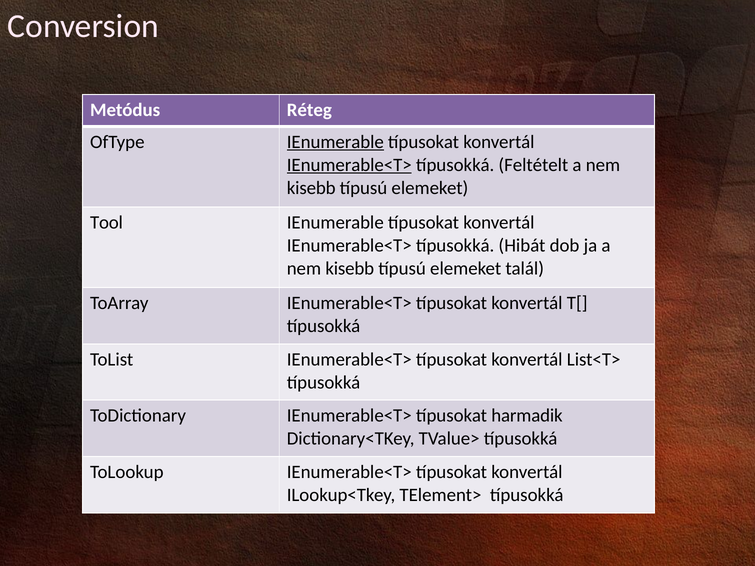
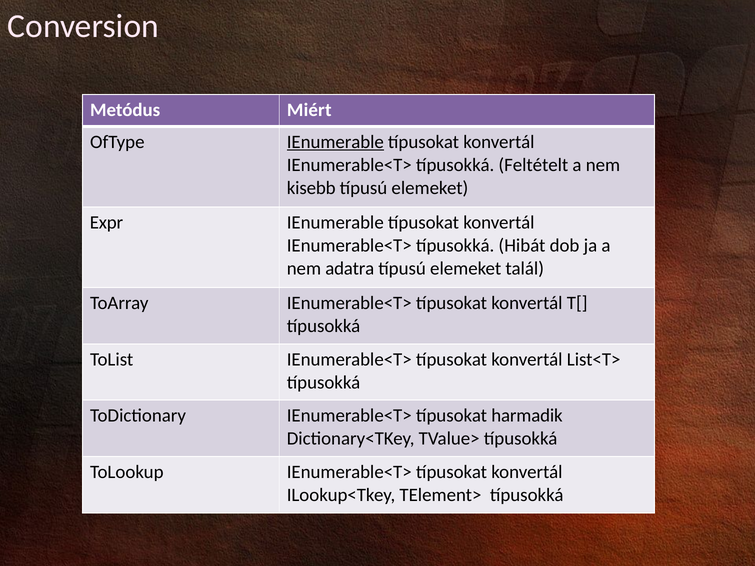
Réteg: Réteg -> Miért
IEnumerable<T> at (349, 165) underline: present -> none
Tool: Tool -> Expr
kisebb at (350, 269): kisebb -> adatra
